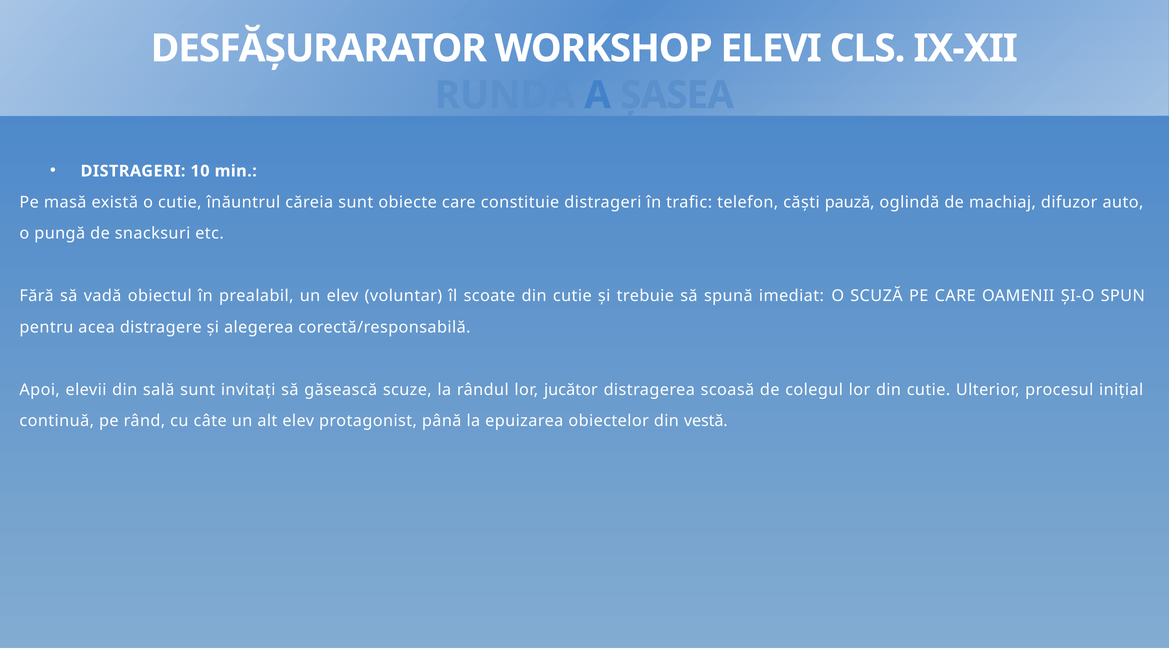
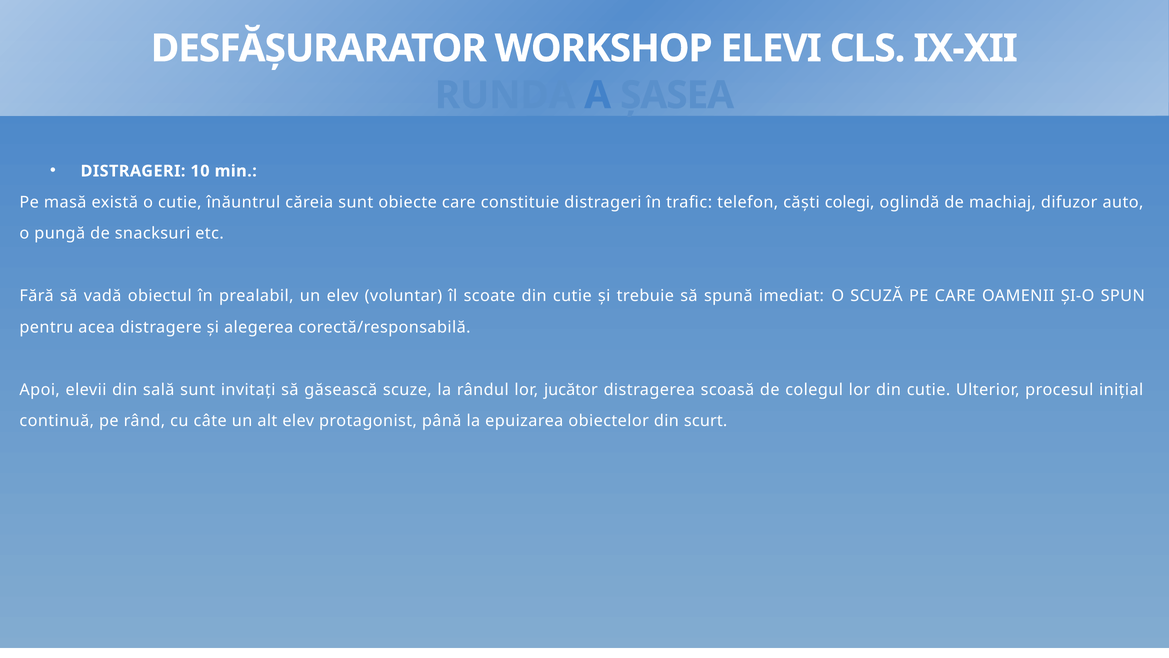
pauză: pauză -> colegi
vestă: vestă -> scurt
